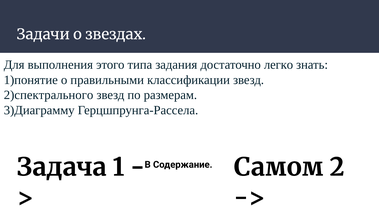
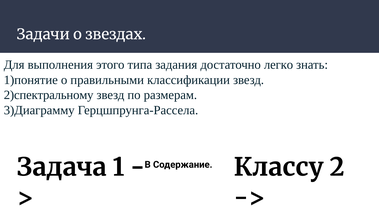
2)спектрального: 2)спектрального -> 2)спектральному
Самом: Самом -> Классу
